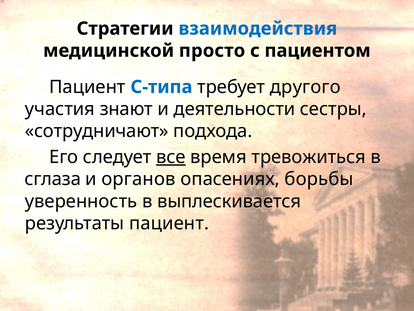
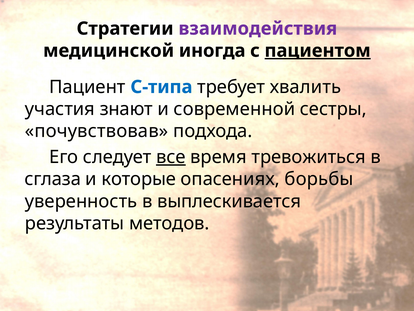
взаимодействия colour: blue -> purple
просто: просто -> иногда
пациентом underline: none -> present
другого: другого -> хвалить
деятельности: деятельности -> современной
сотрудничают: сотрудничают -> почувствовав
органов: органов -> которые
результаты пациент: пациент -> методов
